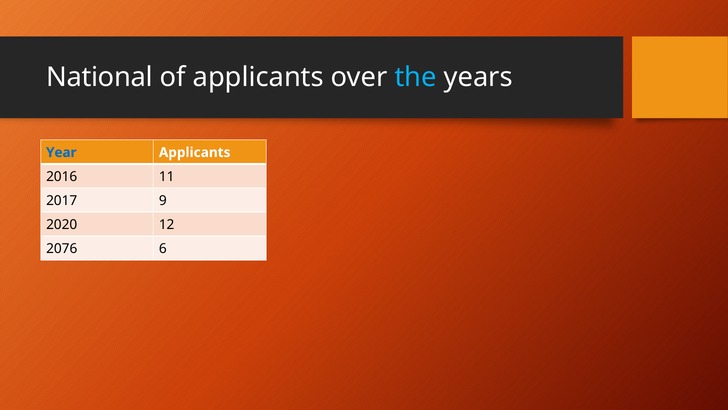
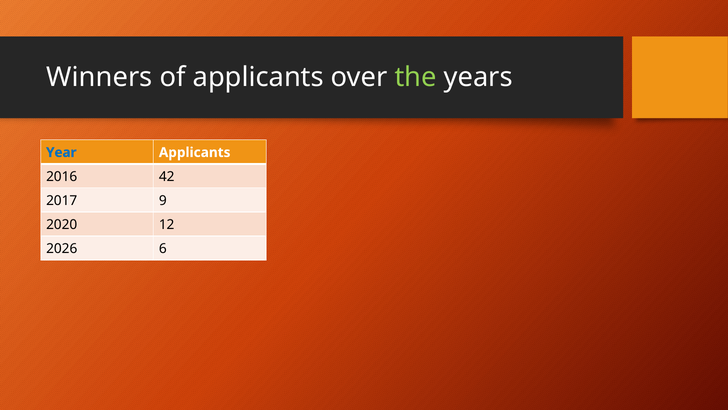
National: National -> Winners
the colour: light blue -> light green
11: 11 -> 42
2076: 2076 -> 2026
